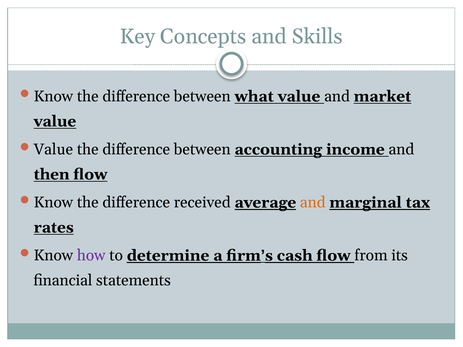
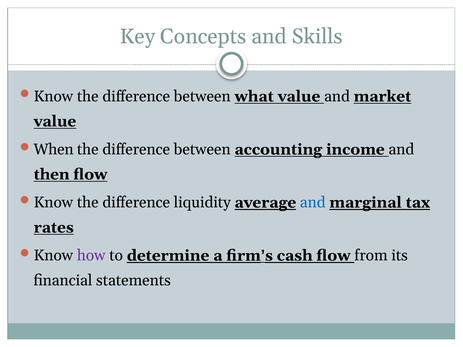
Value at (53, 150): Value -> When
received: received -> liquidity
and at (313, 203) colour: orange -> blue
